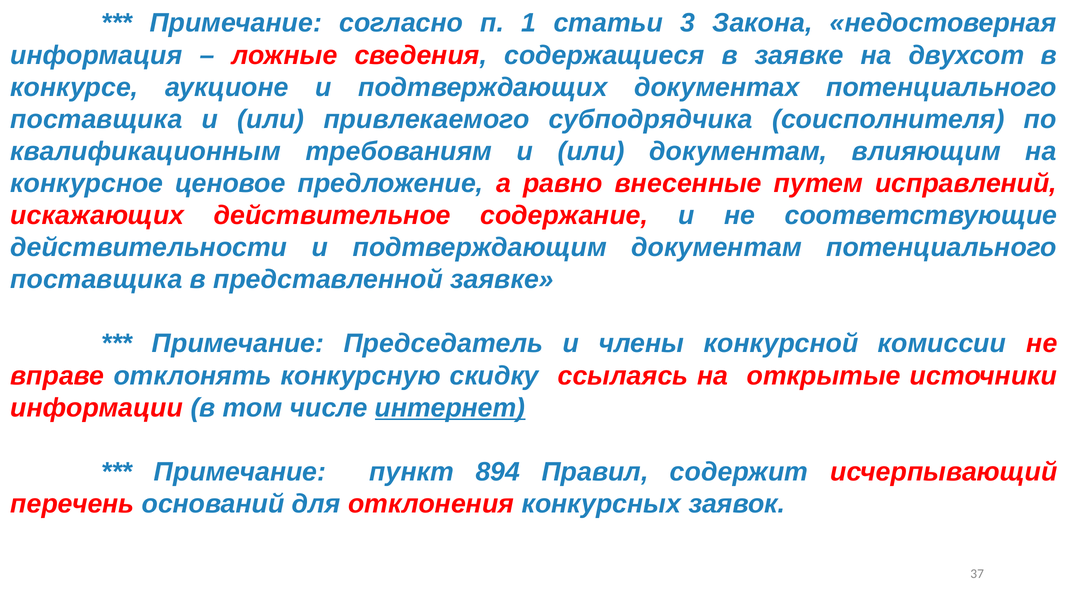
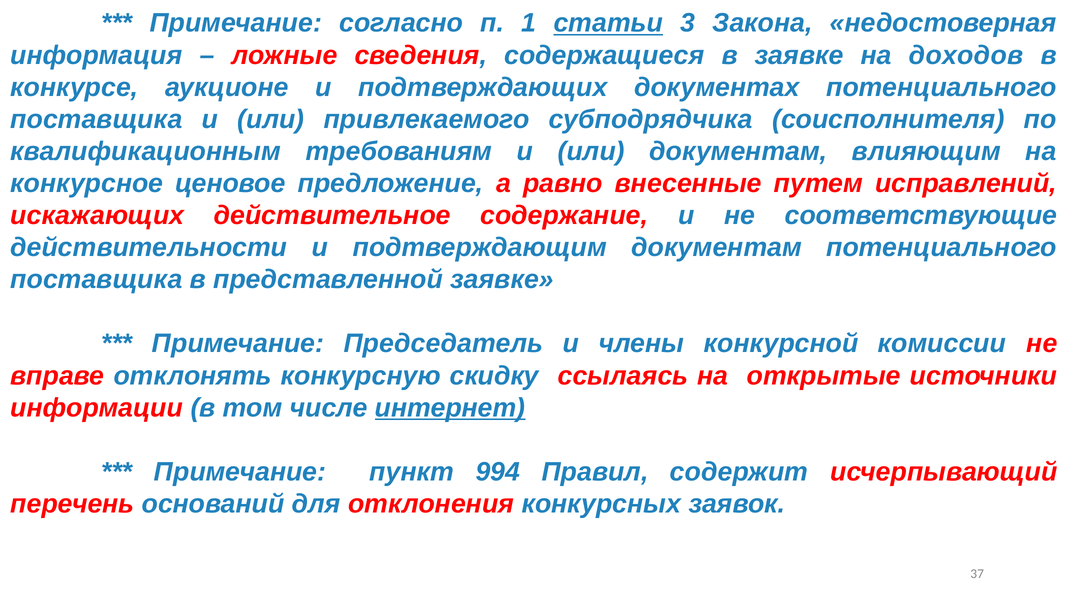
статьи underline: none -> present
двухсот: двухсот -> доходов
894: 894 -> 994
